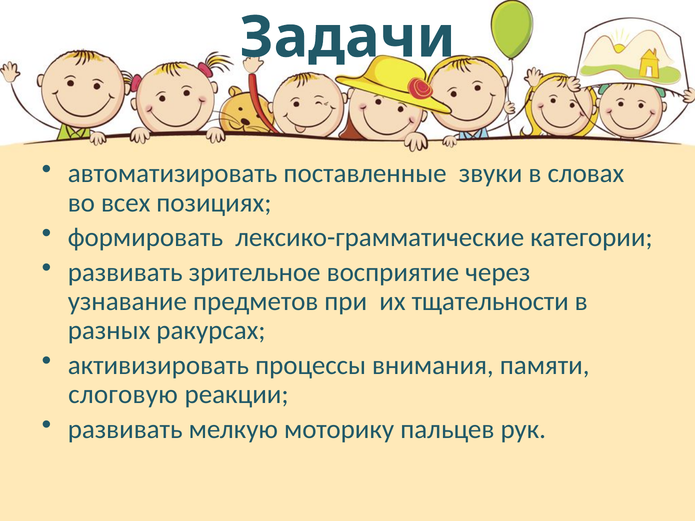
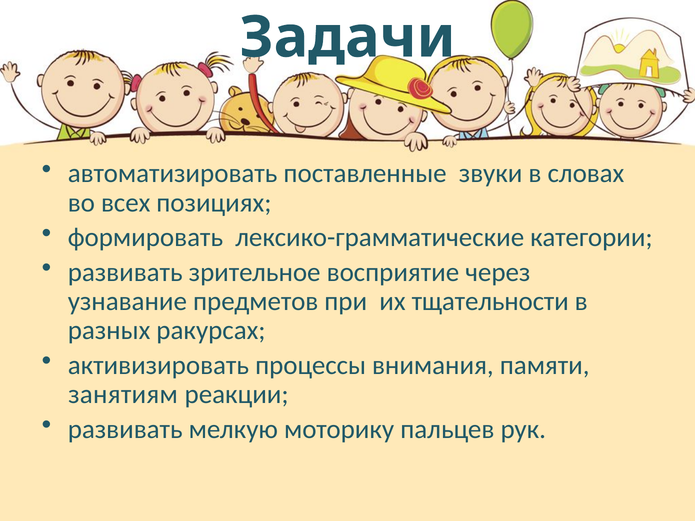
слоговую: слоговую -> занятиям
